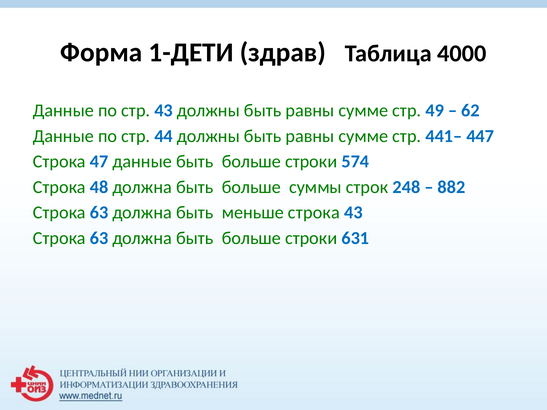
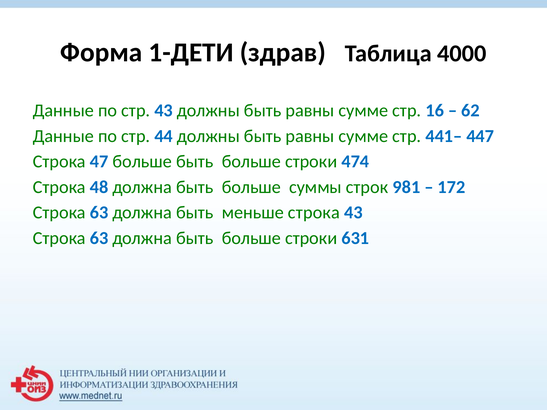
49: 49 -> 16
47 данные: данные -> больше
574: 574 -> 474
248: 248 -> 981
882: 882 -> 172
